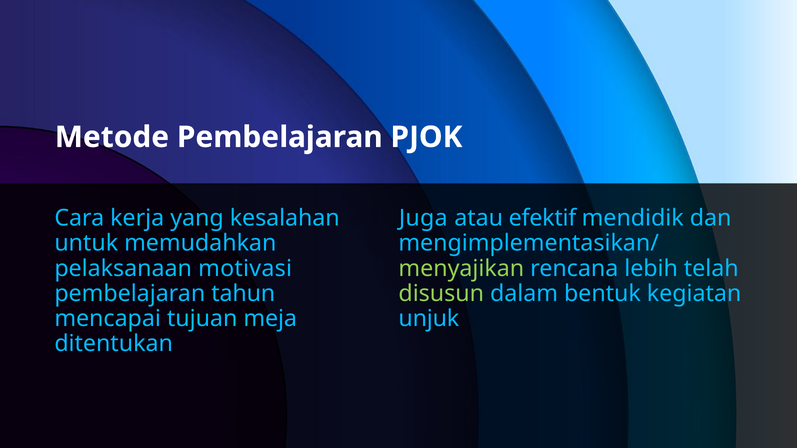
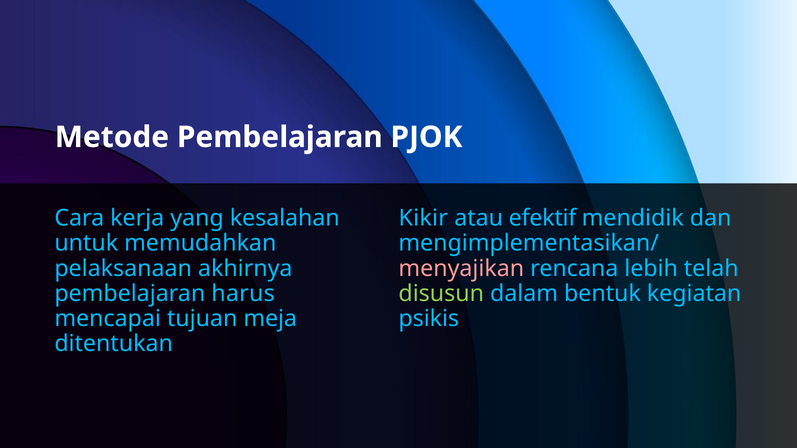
Juga: Juga -> Kikir
motivasi: motivasi -> akhirnya
menyajikan colour: light green -> pink
tahun: tahun -> harus
unjuk: unjuk -> psikis
